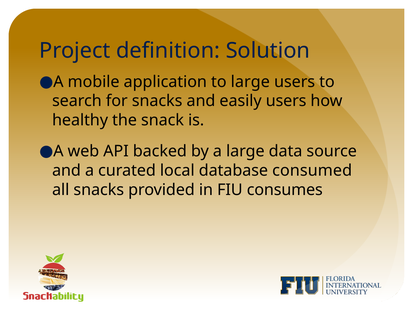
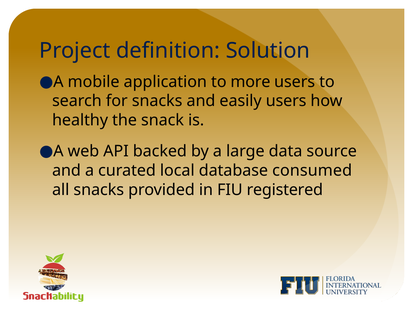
to large: large -> more
consumes: consumes -> registered
